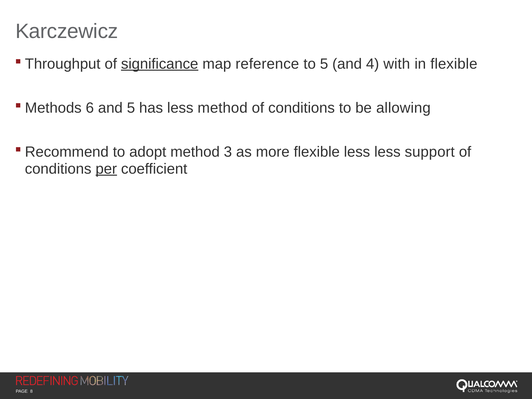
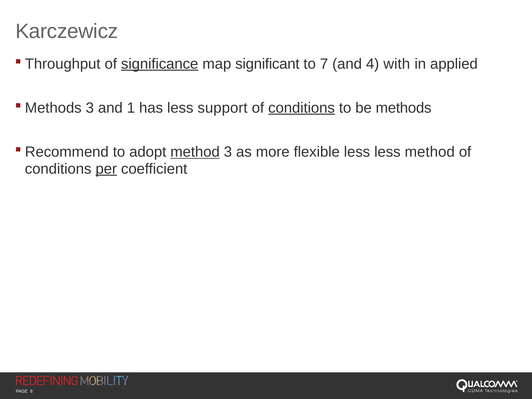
reference: reference -> significant
to 5: 5 -> 7
in flexible: flexible -> applied
6 at (90, 108): 6 -> 3
and 5: 5 -> 1
less method: method -> support
conditions at (302, 108) underline: none -> present
allowing: allowing -> methods
method at (195, 152) underline: none -> present
less support: support -> method
